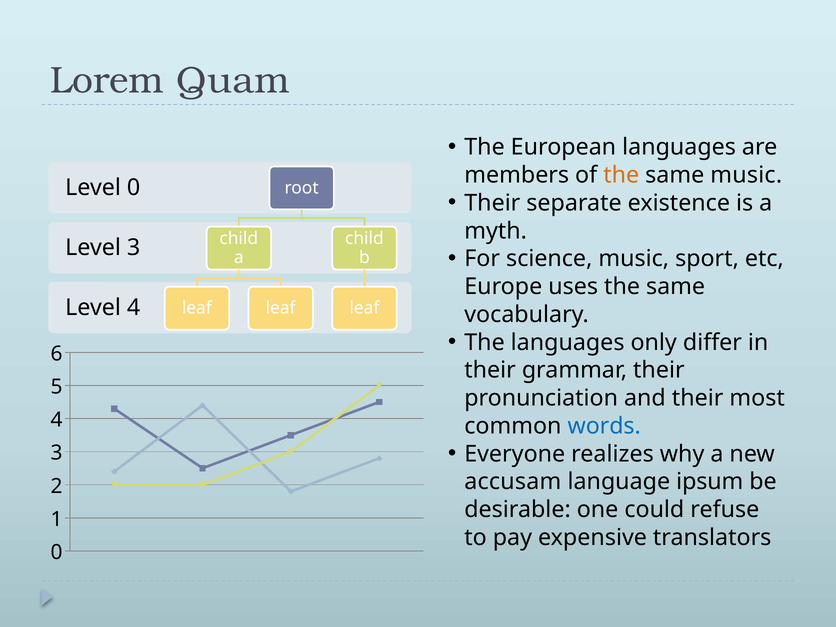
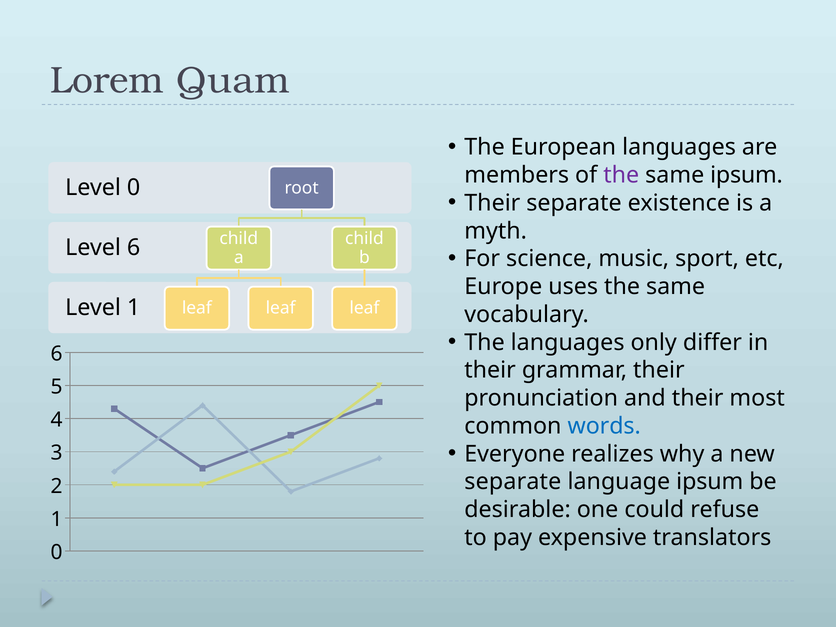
the at (621, 175) colour: orange -> purple
same music: music -> ipsum
3 at (134, 248): 3 -> 6
4 at (134, 307): 4 -> 1
accusam at (513, 482): accusam -> separate
